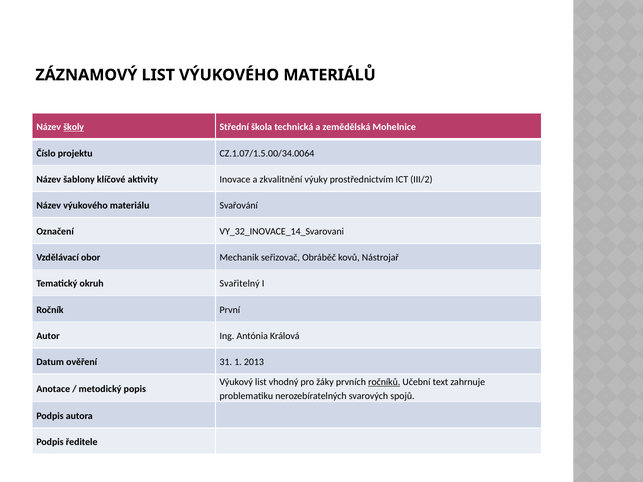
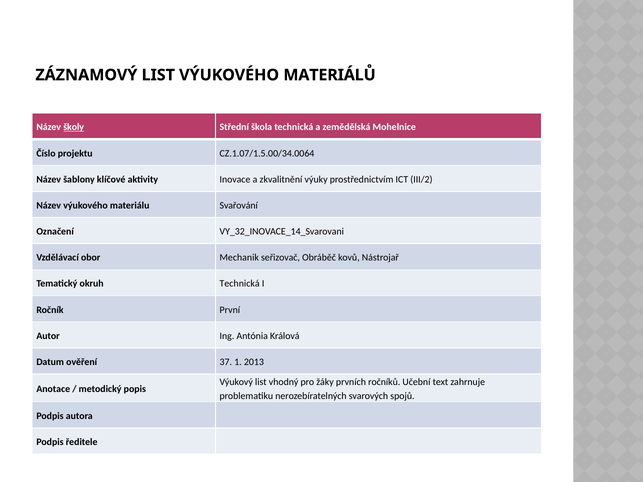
okruh Svařitelný: Svařitelný -> Technická
31: 31 -> 37
ročníků underline: present -> none
